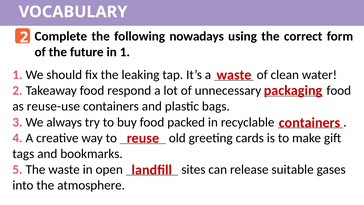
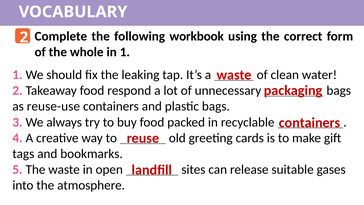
nowadays: nowadays -> workbook
future: future -> whole
food at (339, 90): food -> bags
